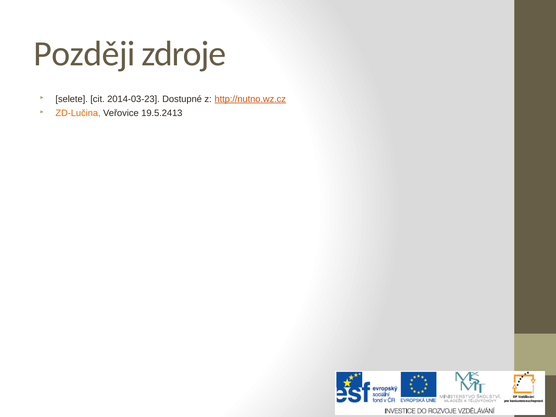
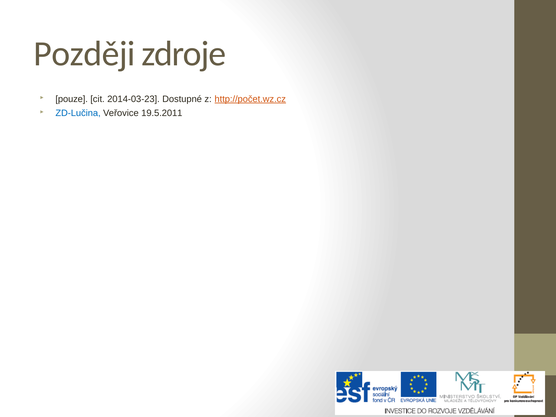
selete: selete -> pouze
http://nutno.wz.cz: http://nutno.wz.cz -> http://počet.wz.cz
ZD-Lučina colour: orange -> blue
19.5.2413: 19.5.2413 -> 19.5.2011
